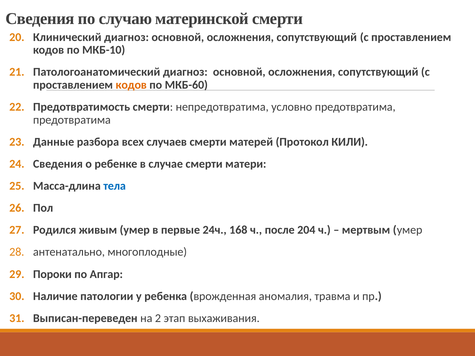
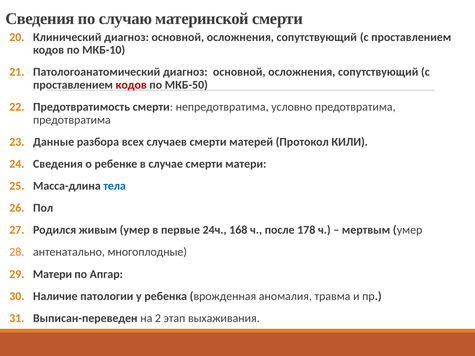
кодов at (131, 85) colour: orange -> red
МКБ-60: МКБ-60 -> МКБ-50
204: 204 -> 178
Пороки at (52, 274): Пороки -> Матери
